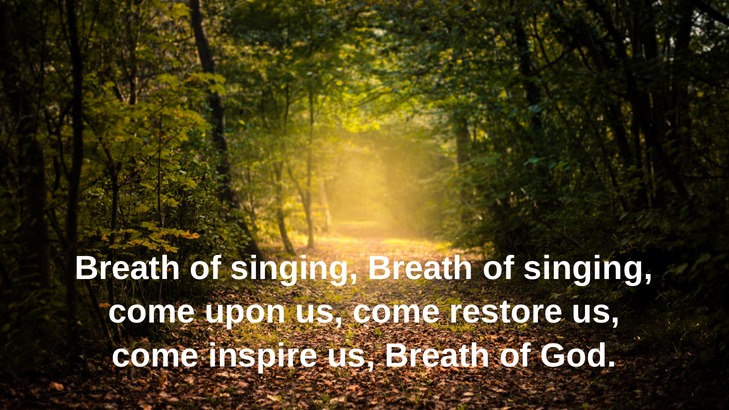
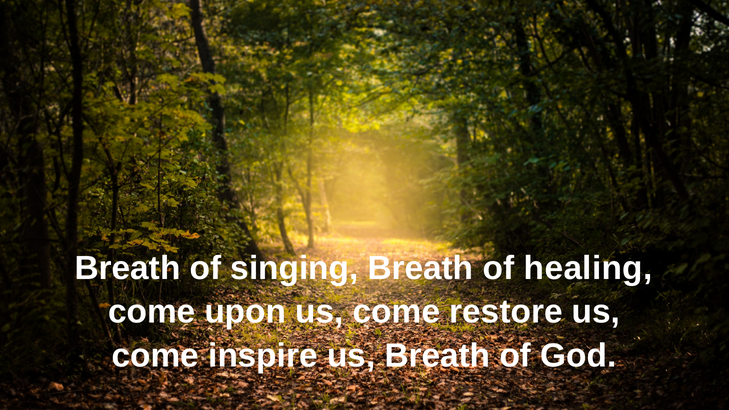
singing Breath of singing: singing -> healing
